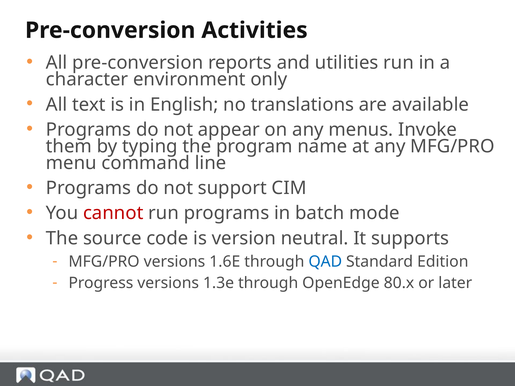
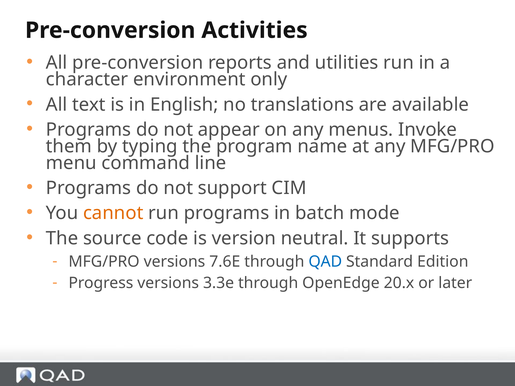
cannot colour: red -> orange
1.6E: 1.6E -> 7.6E
1.3e: 1.3e -> 3.3e
80.x: 80.x -> 20.x
